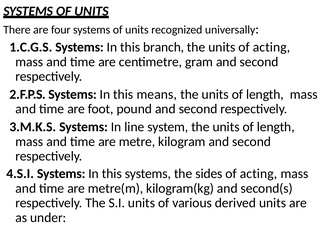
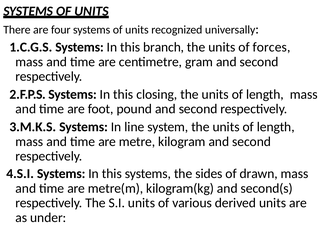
units of acting: acting -> forces
means: means -> closing
acting at (259, 173): acting -> drawn
